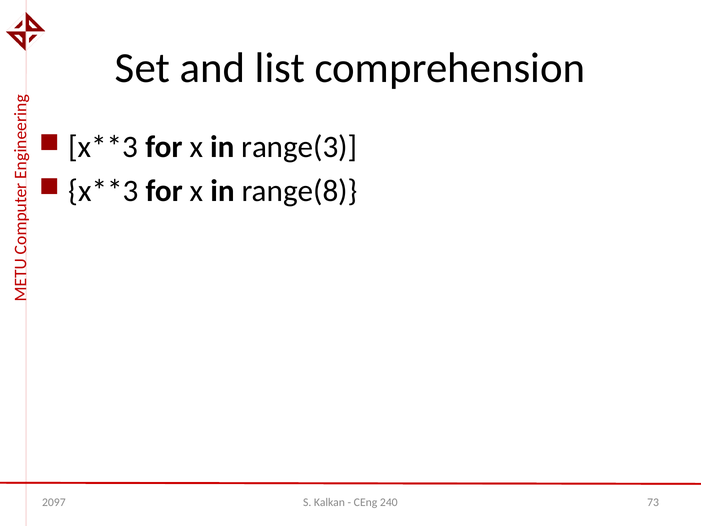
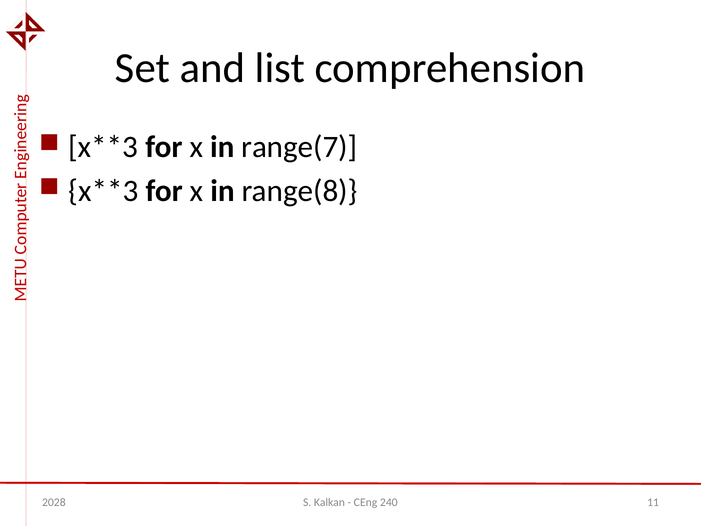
range(3: range(3 -> range(7
2097: 2097 -> 2028
73: 73 -> 11
